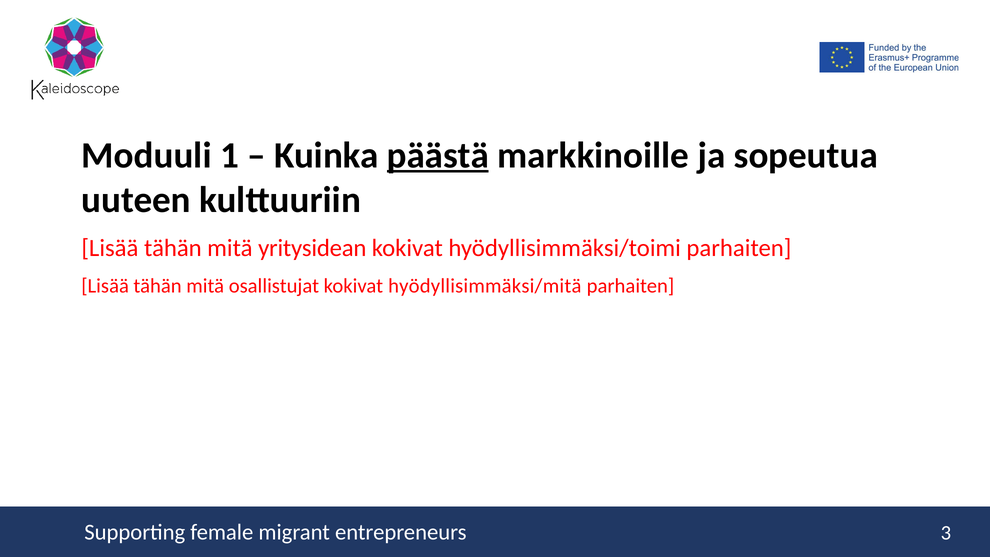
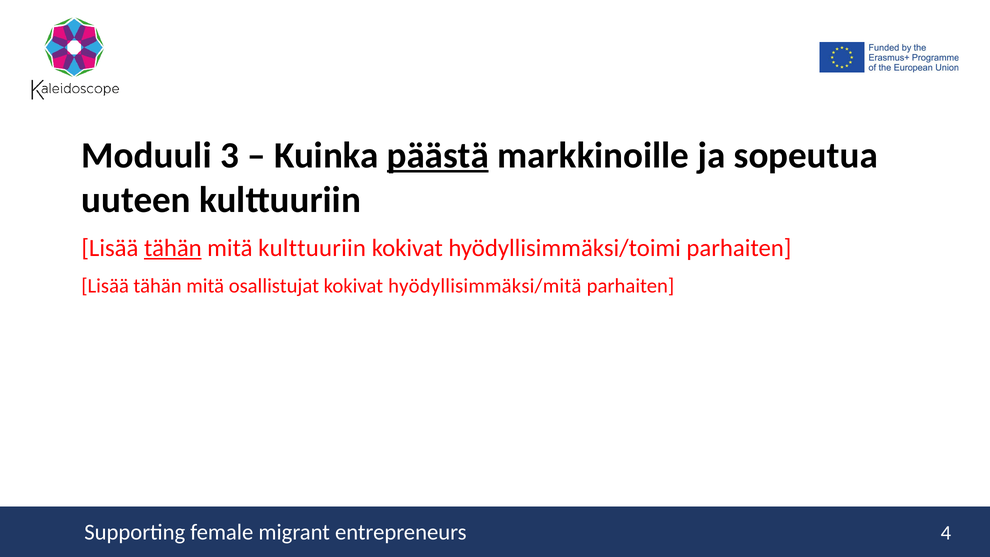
1: 1 -> 3
tähän at (173, 248) underline: none -> present
mitä yritysidean: yritysidean -> kulttuuriin
3: 3 -> 4
